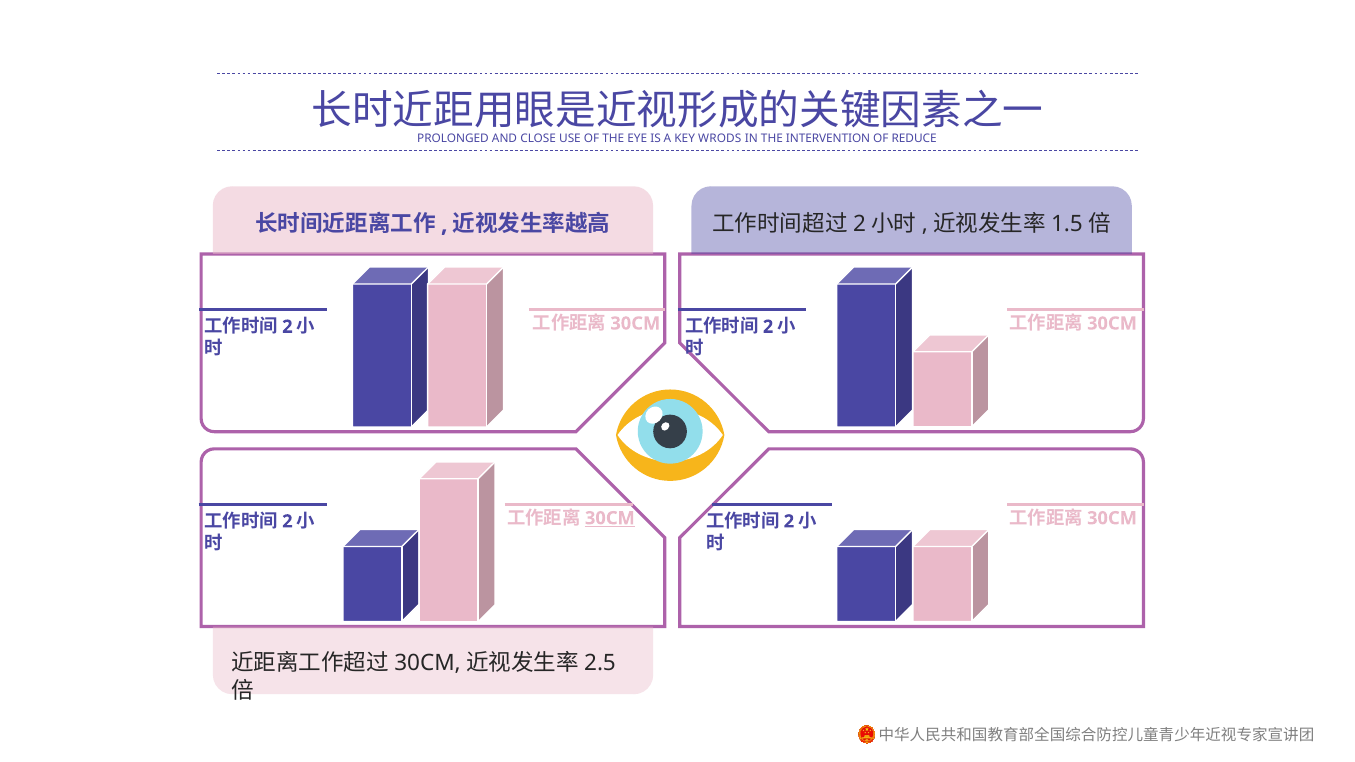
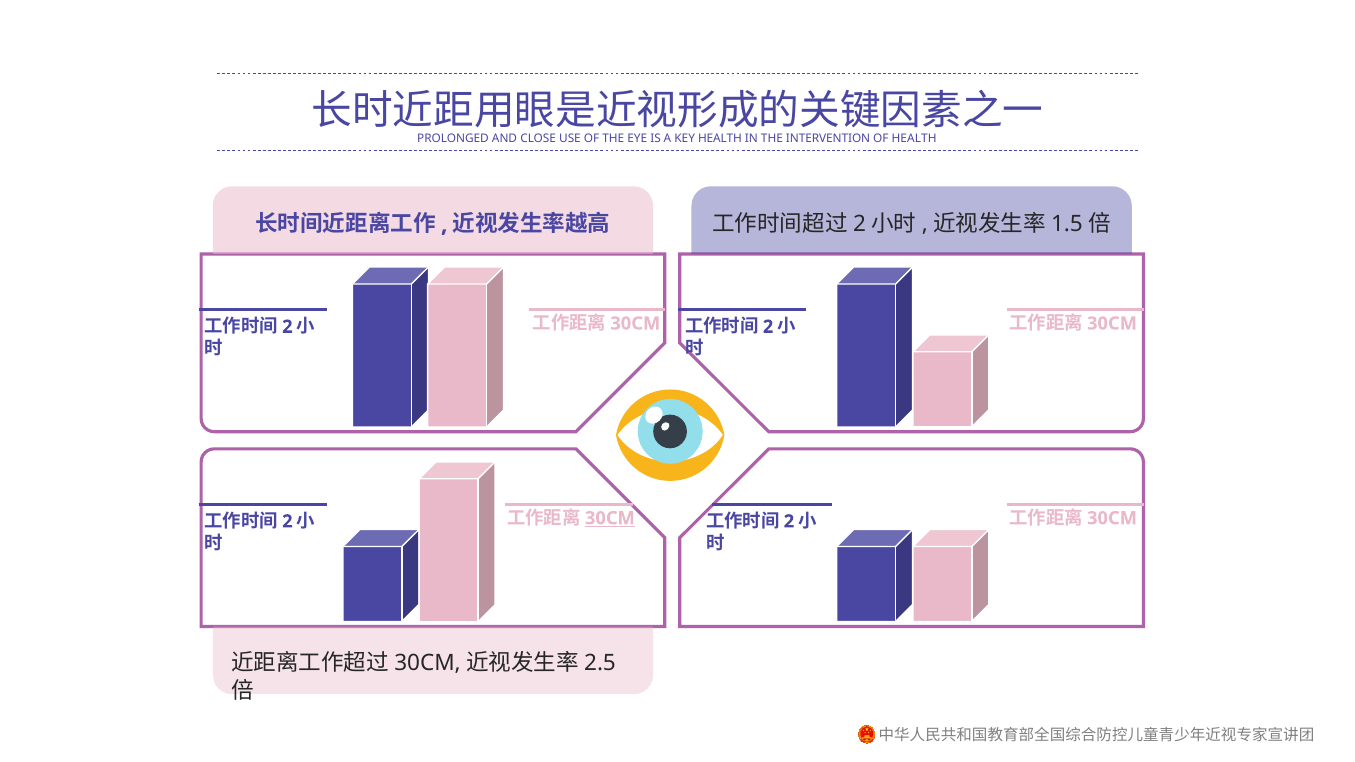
KEY WRODS: WRODS -> HEALTH
OF REDUCE: REDUCE -> HEALTH
